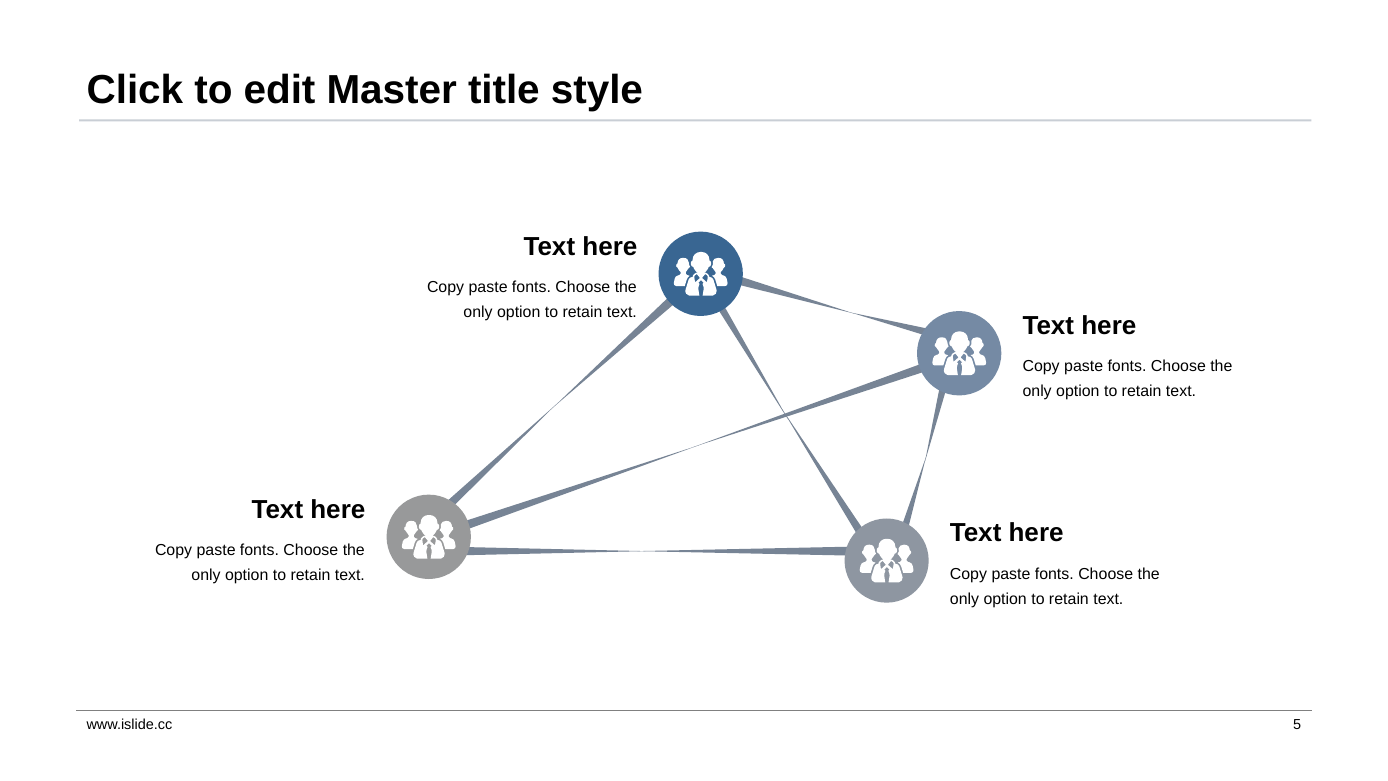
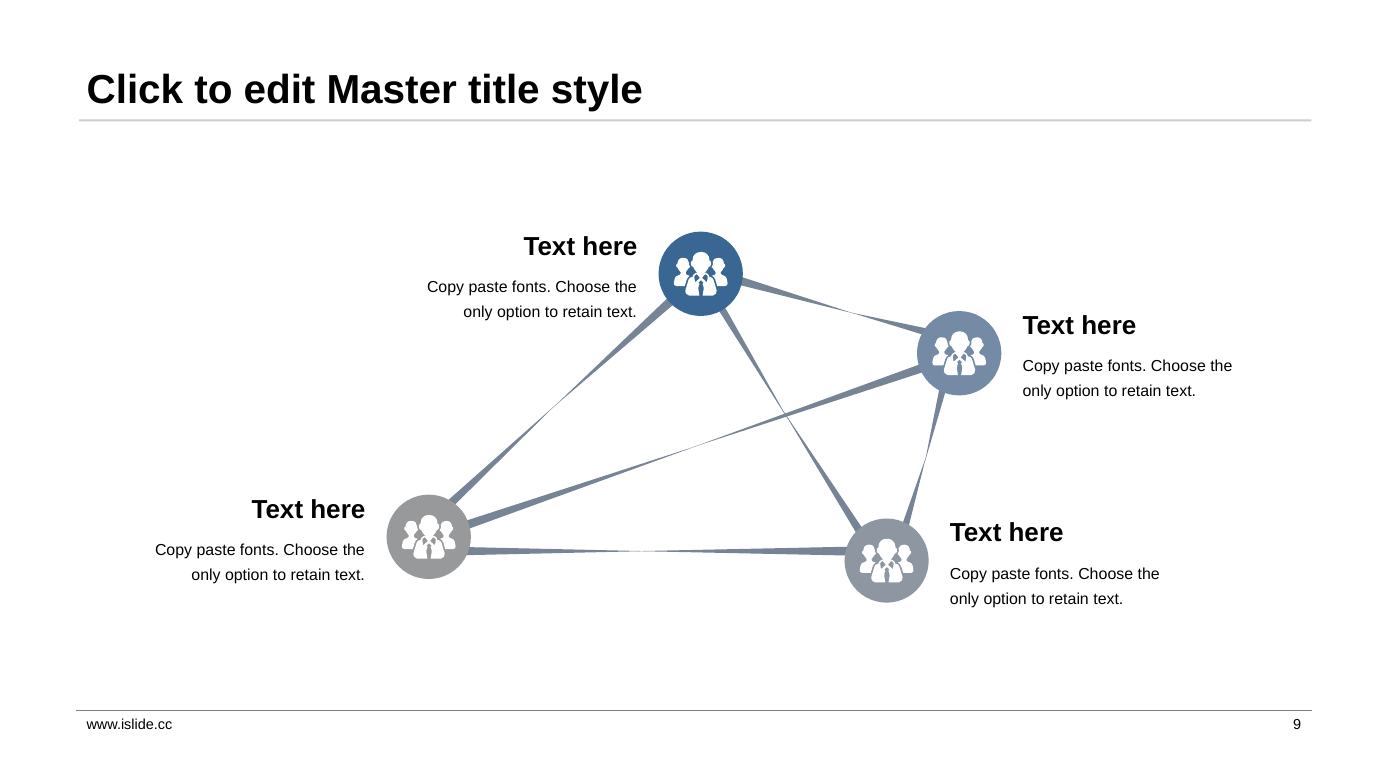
5: 5 -> 9
